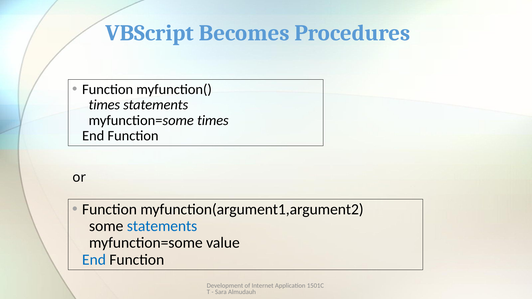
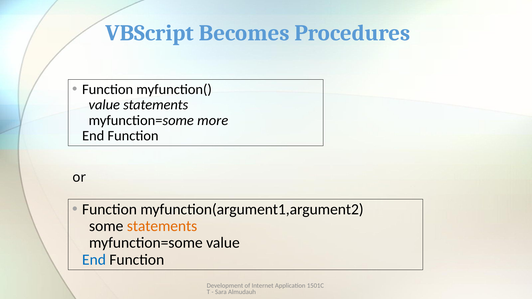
times at (104, 105): times -> value
myfunction=some times: times -> more
statements at (162, 226) colour: blue -> orange
